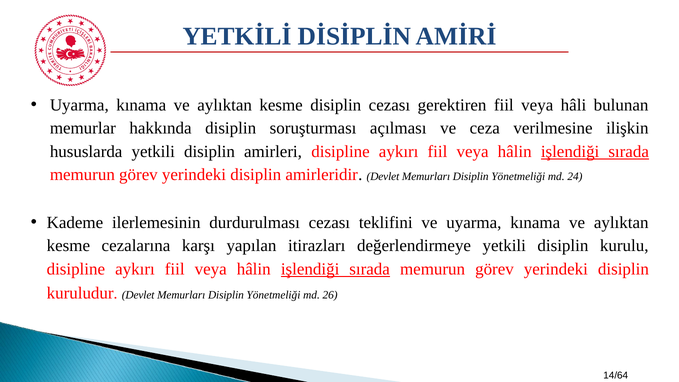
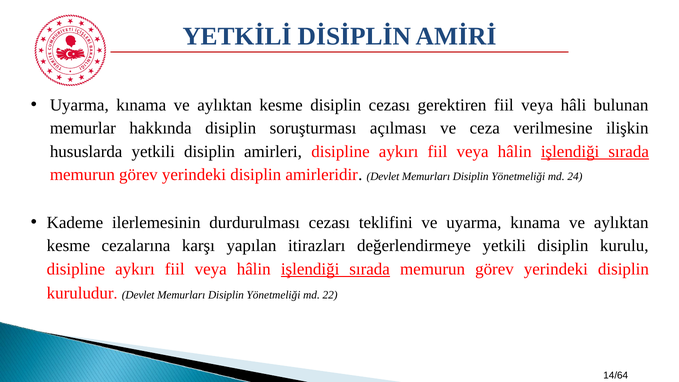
26: 26 -> 22
